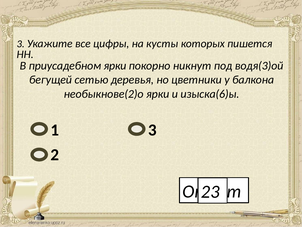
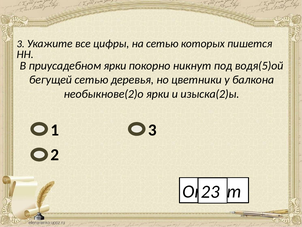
на кусты: кусты -> сетью
водя(3)ой: водя(3)ой -> водя(5)ой
изыска(6)ы: изыска(6)ы -> изыска(2)ы
